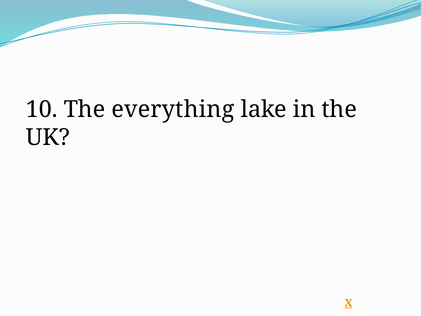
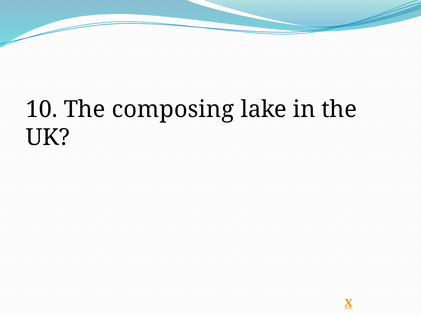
everything: everything -> composing
